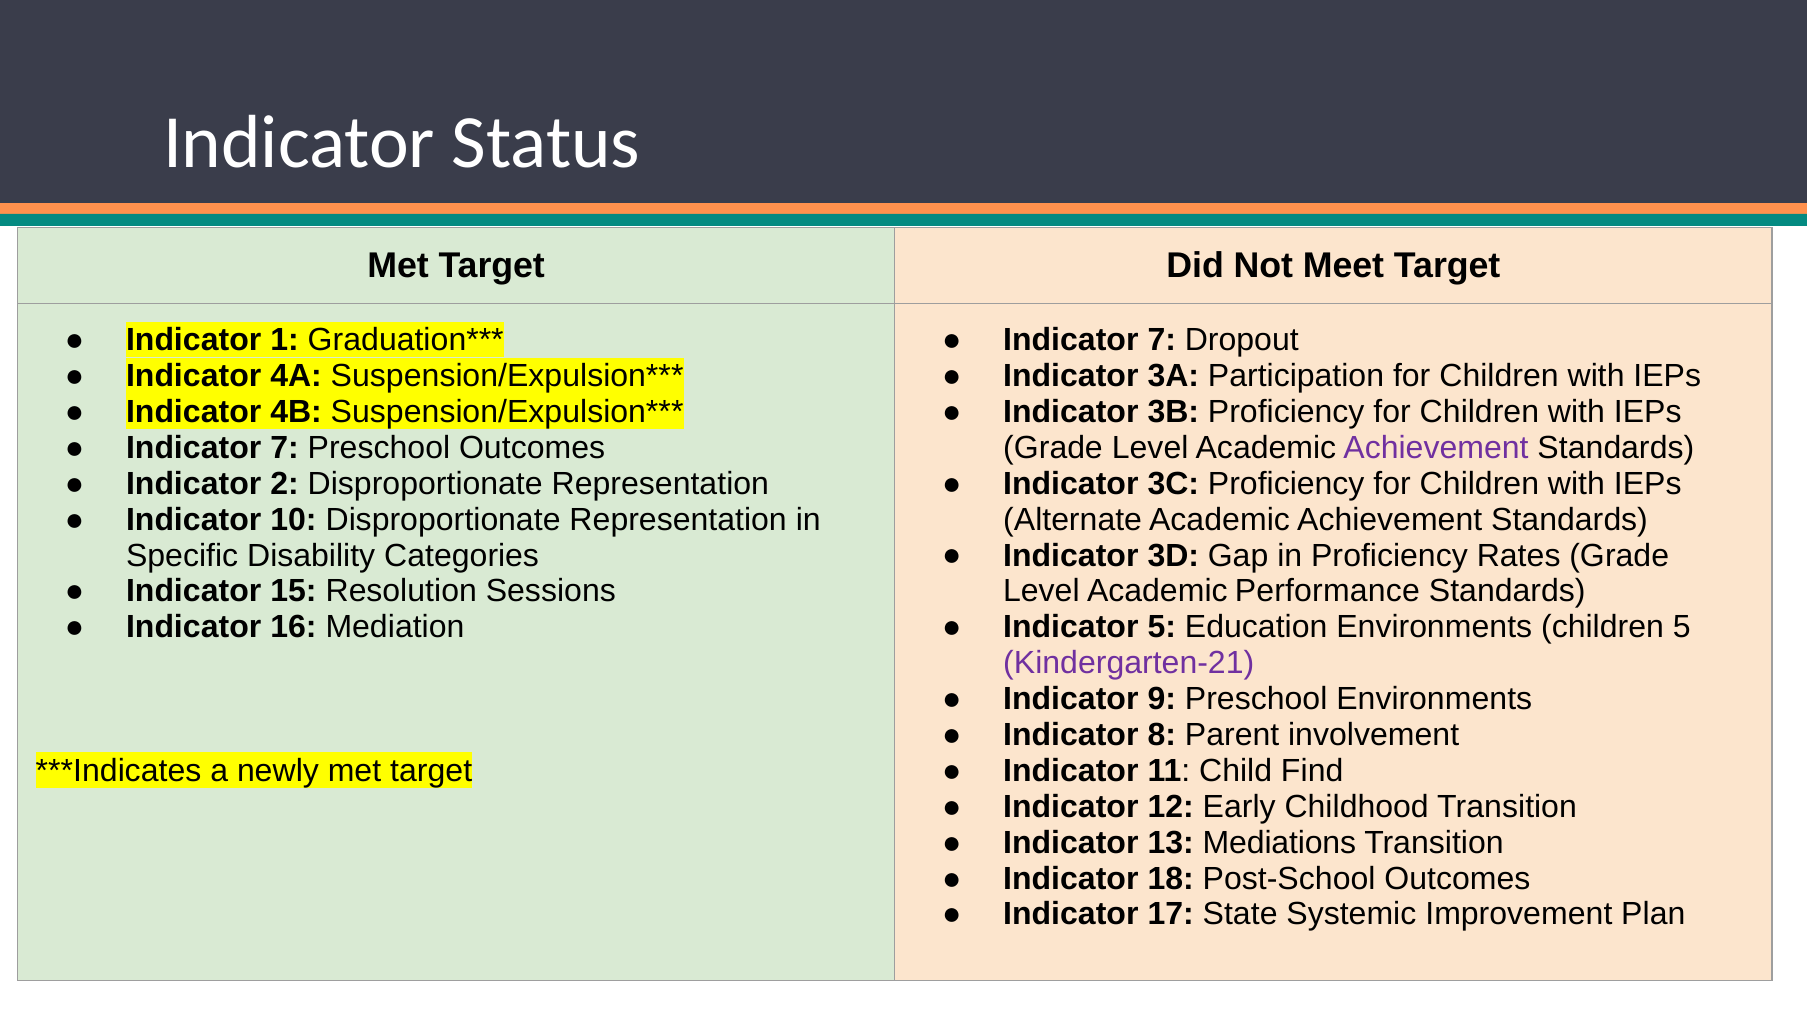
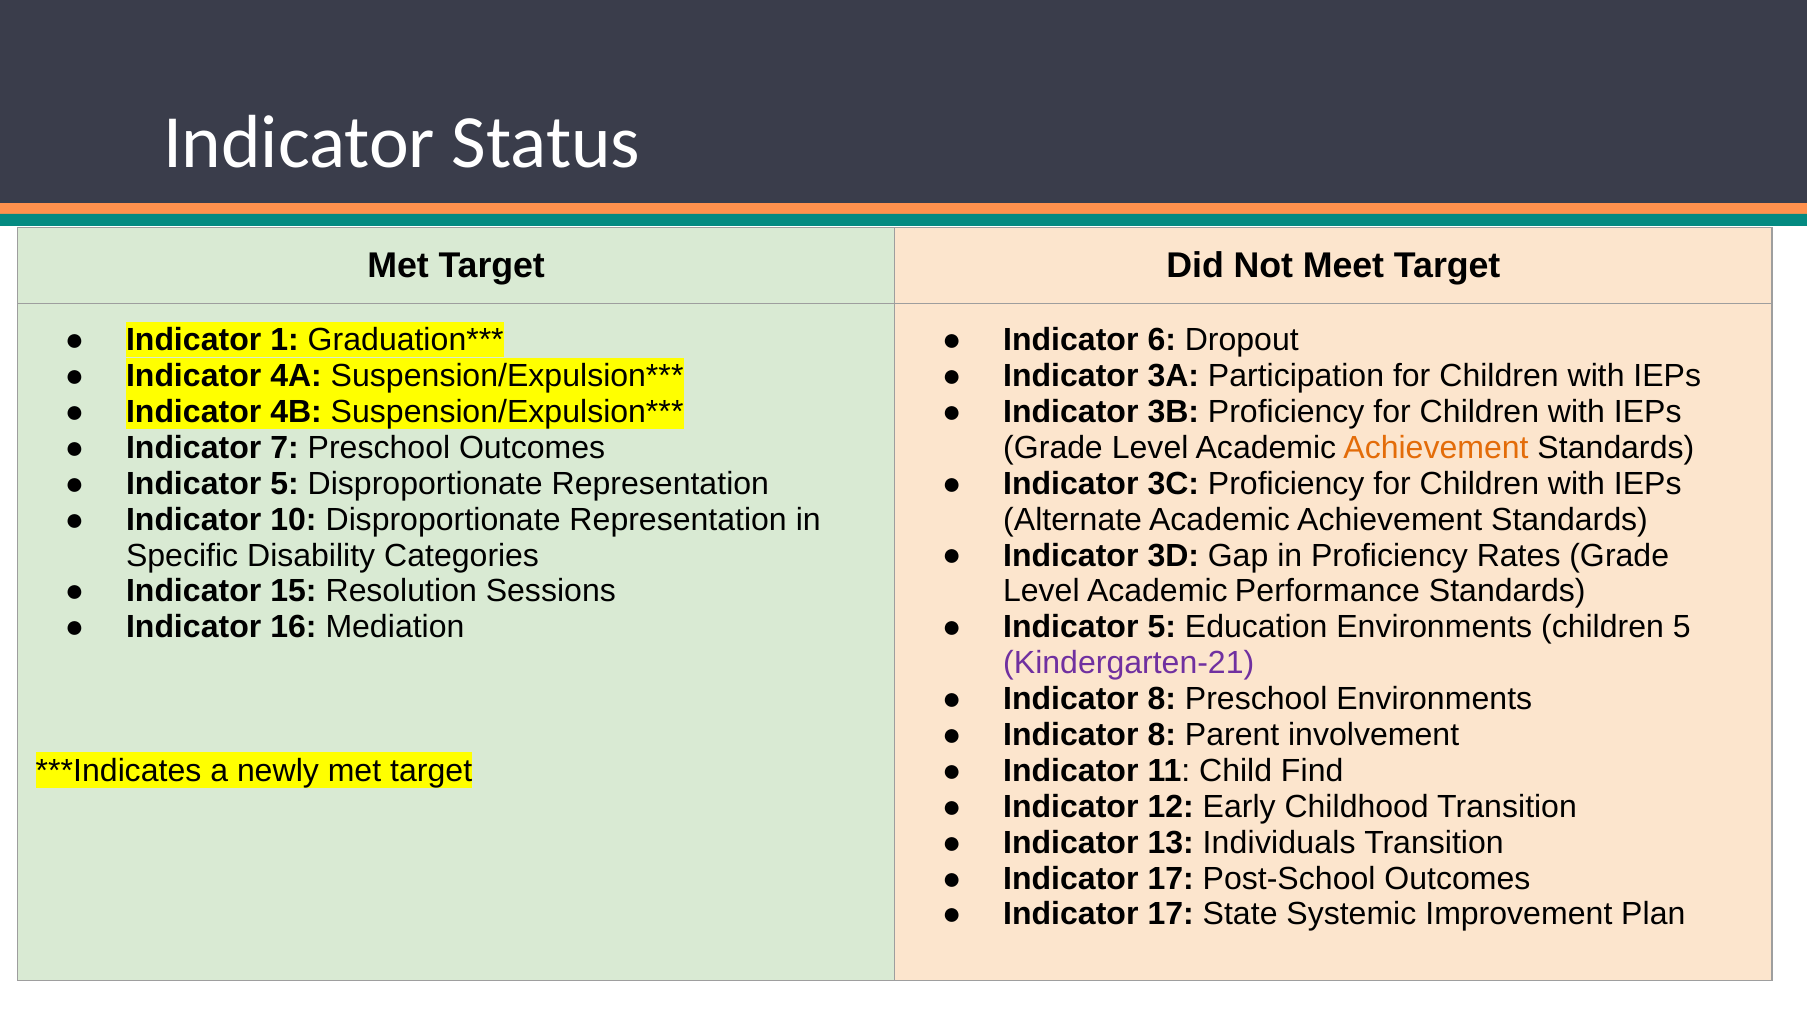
7 at (1162, 340): 7 -> 6
Achievement at (1436, 448) colour: purple -> orange
2 at (285, 484): 2 -> 5
9 at (1162, 699): 9 -> 8
Mediations: Mediations -> Individuals
18 at (1171, 879): 18 -> 17
